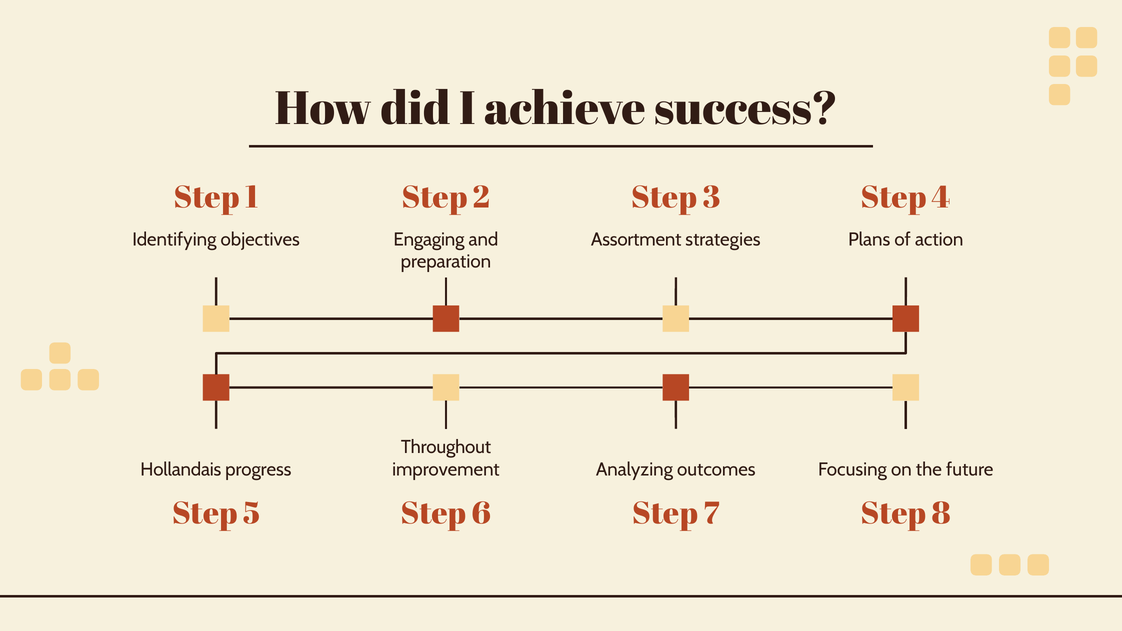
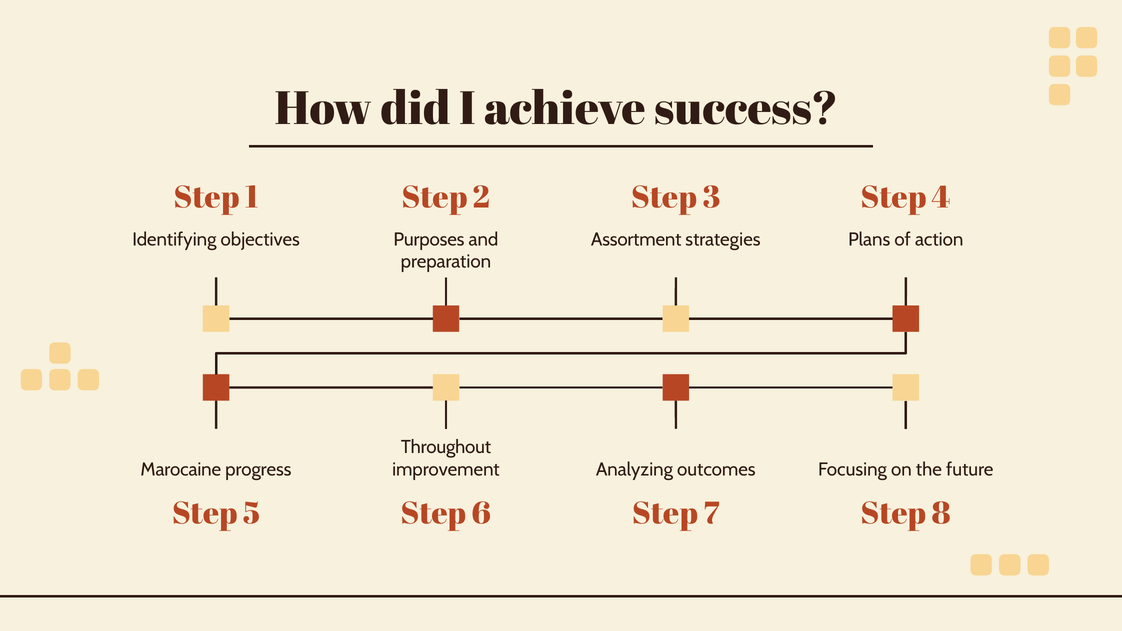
Engaging: Engaging -> Purposes
Hollandais: Hollandais -> Marocaine
